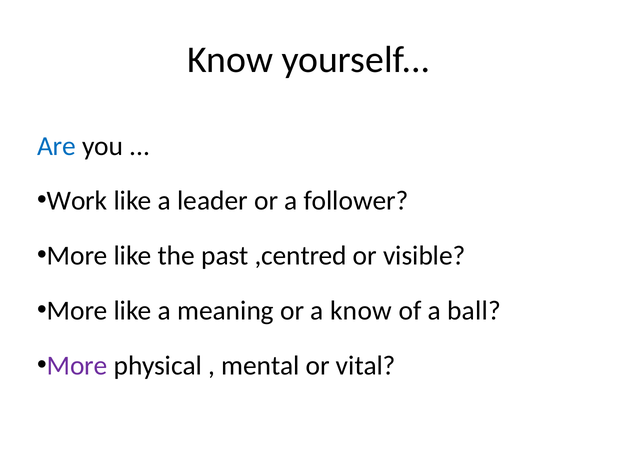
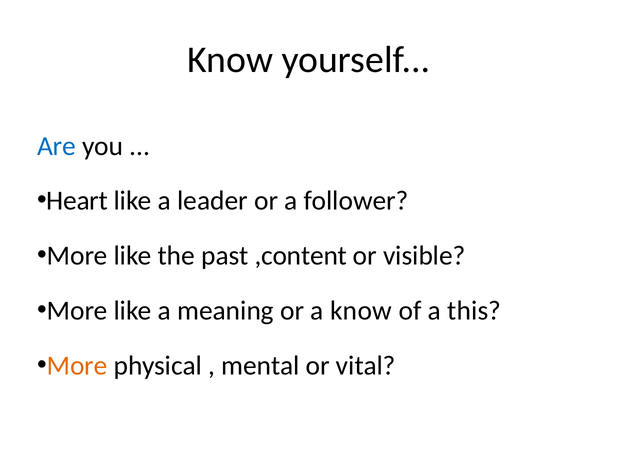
Work: Work -> Heart
,centred: ,centred -> ,content
ball: ball -> this
More at (77, 366) colour: purple -> orange
